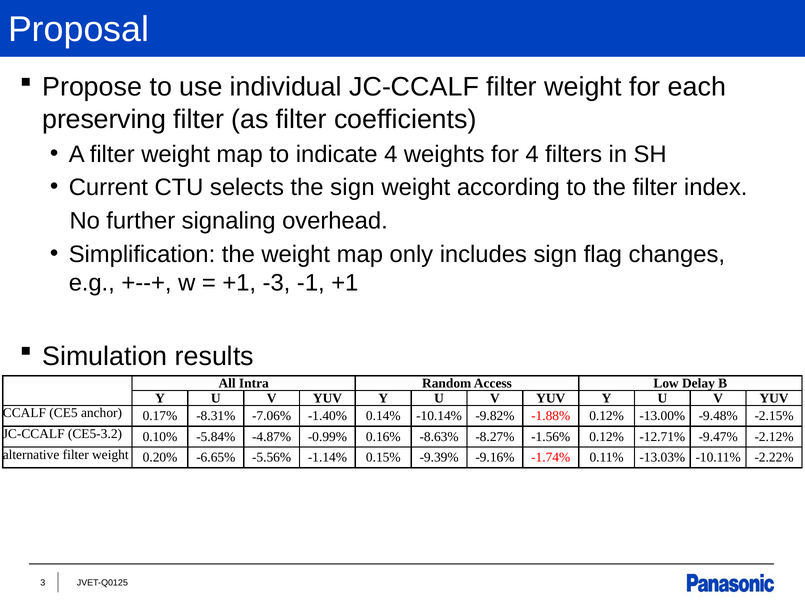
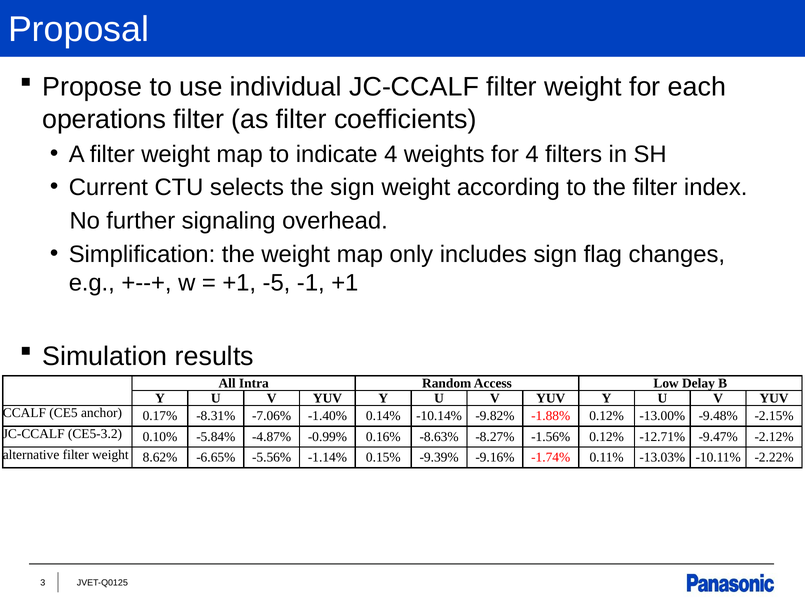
preserving: preserving -> operations
-3: -3 -> -5
0.20%: 0.20% -> 8.62%
